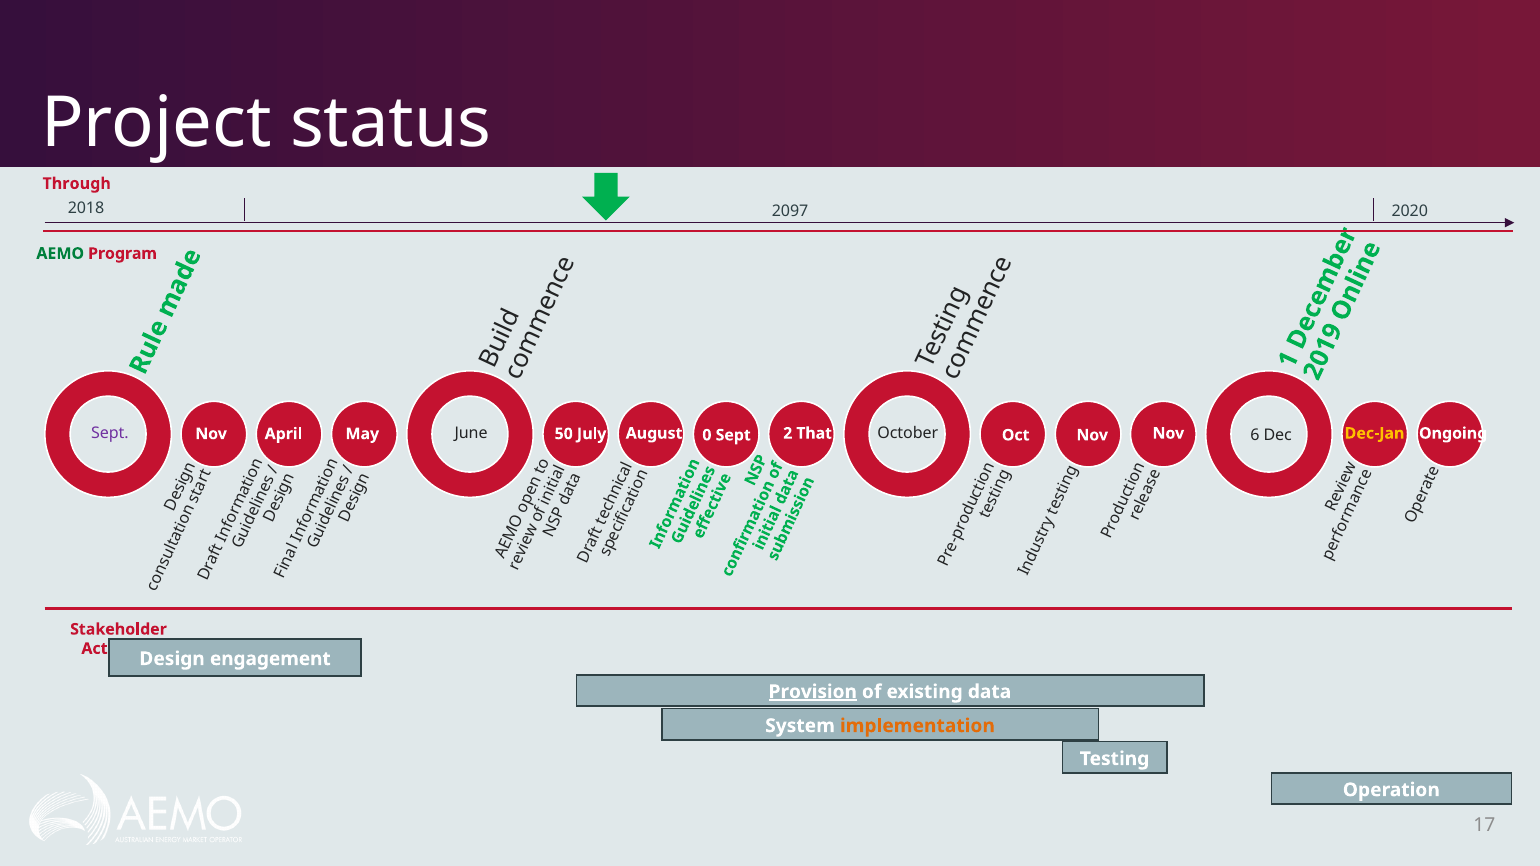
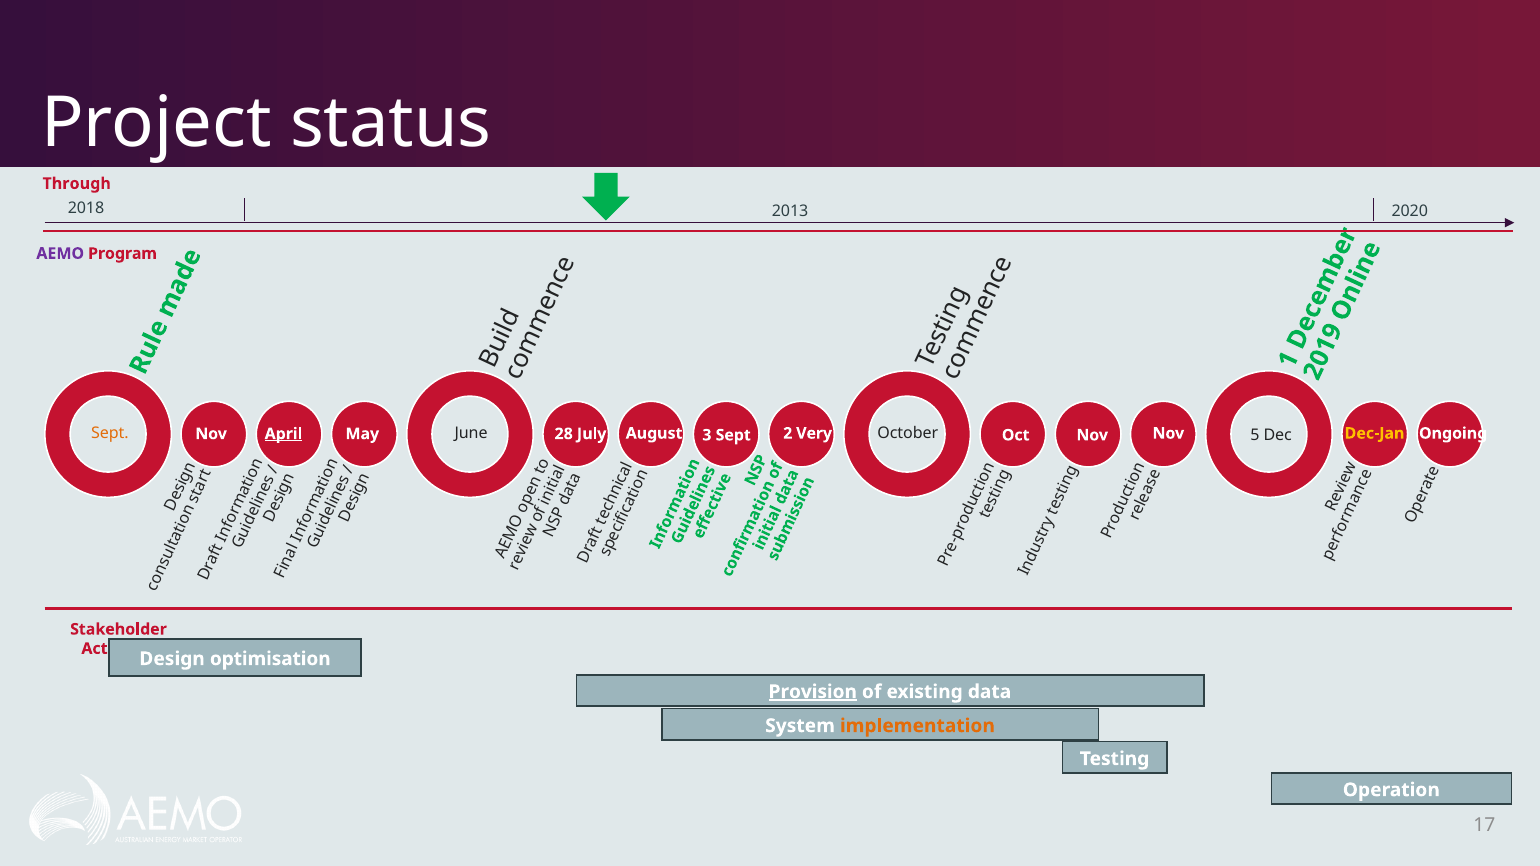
2097: 2097 -> 2013
AEMO colour: green -> purple
Sept at (110, 433) colour: purple -> orange
April underline: none -> present
50: 50 -> 28
August 0: 0 -> 3
That: That -> Very
6: 6 -> 5
engagement: engagement -> optimisation
